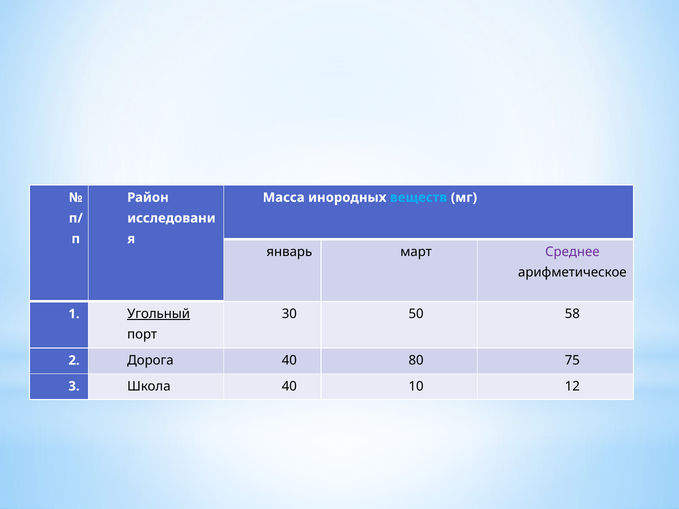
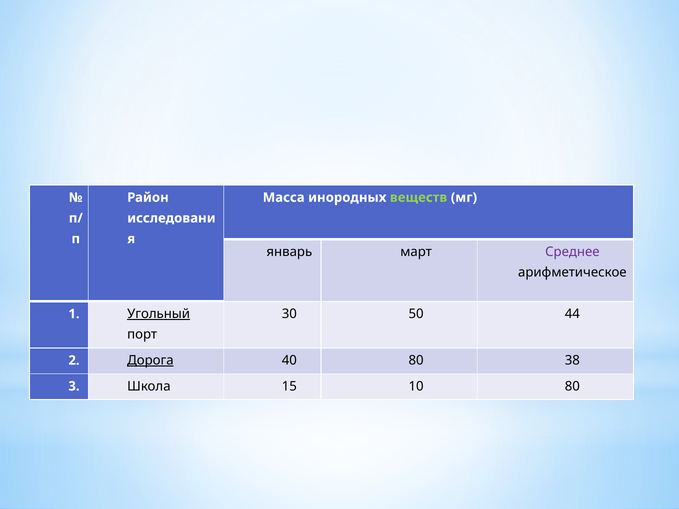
веществ colour: light blue -> light green
58: 58 -> 44
Дорога underline: none -> present
75: 75 -> 38
Школа 40: 40 -> 15
10 12: 12 -> 80
